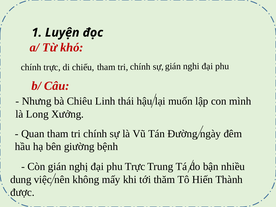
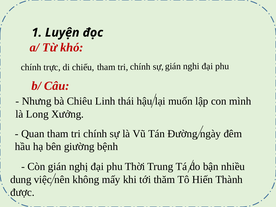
Trực: Trực -> Thời
